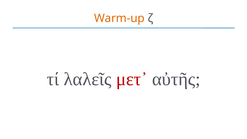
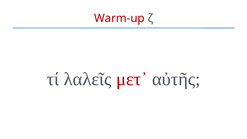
Warm-up colour: orange -> red
